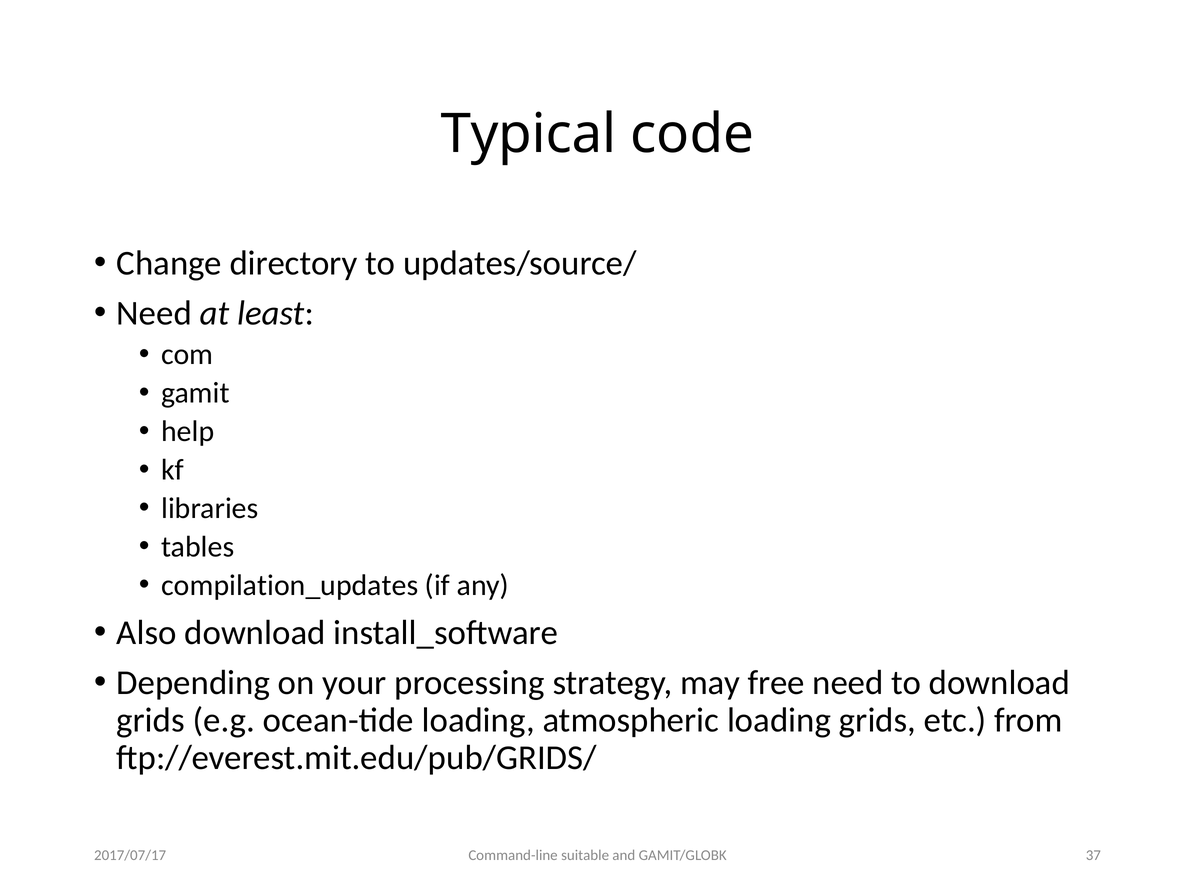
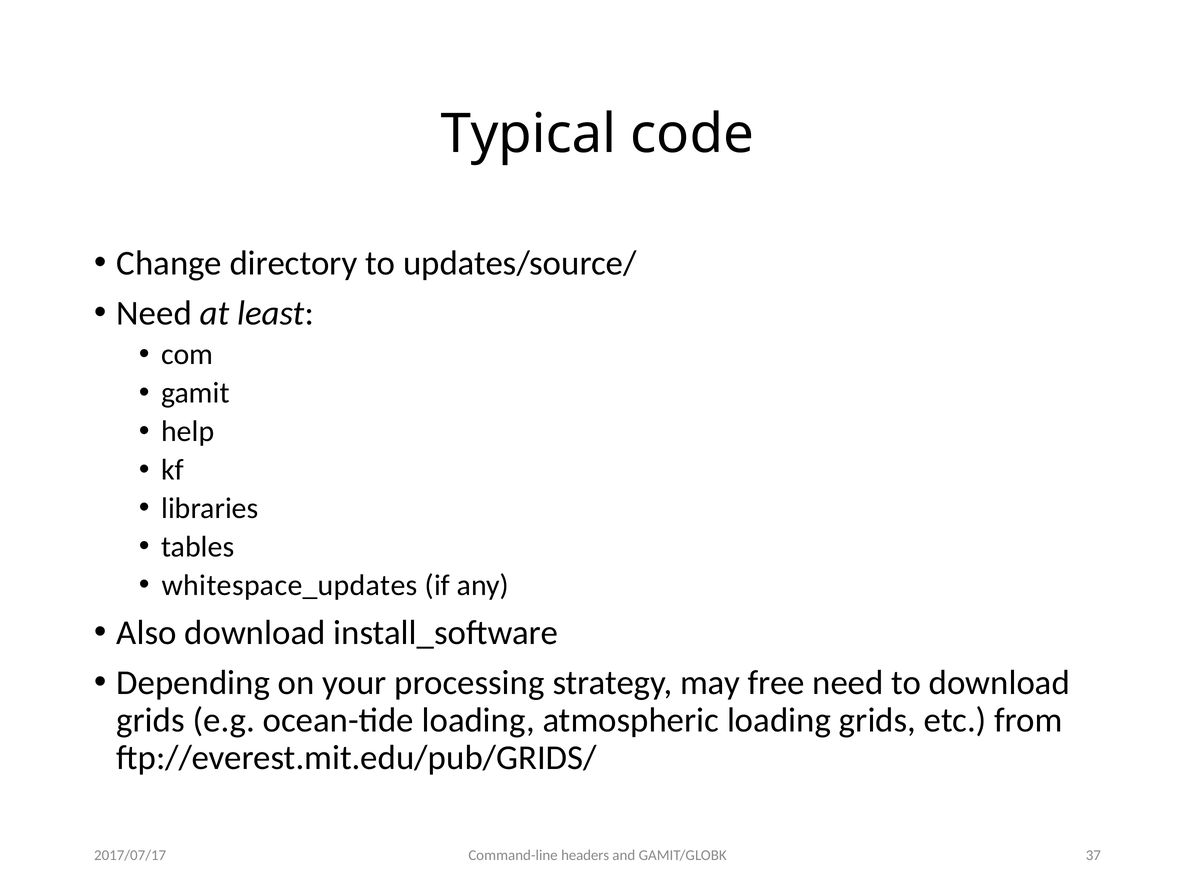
compilation_updates: compilation_updates -> whitespace_updates
suitable: suitable -> headers
